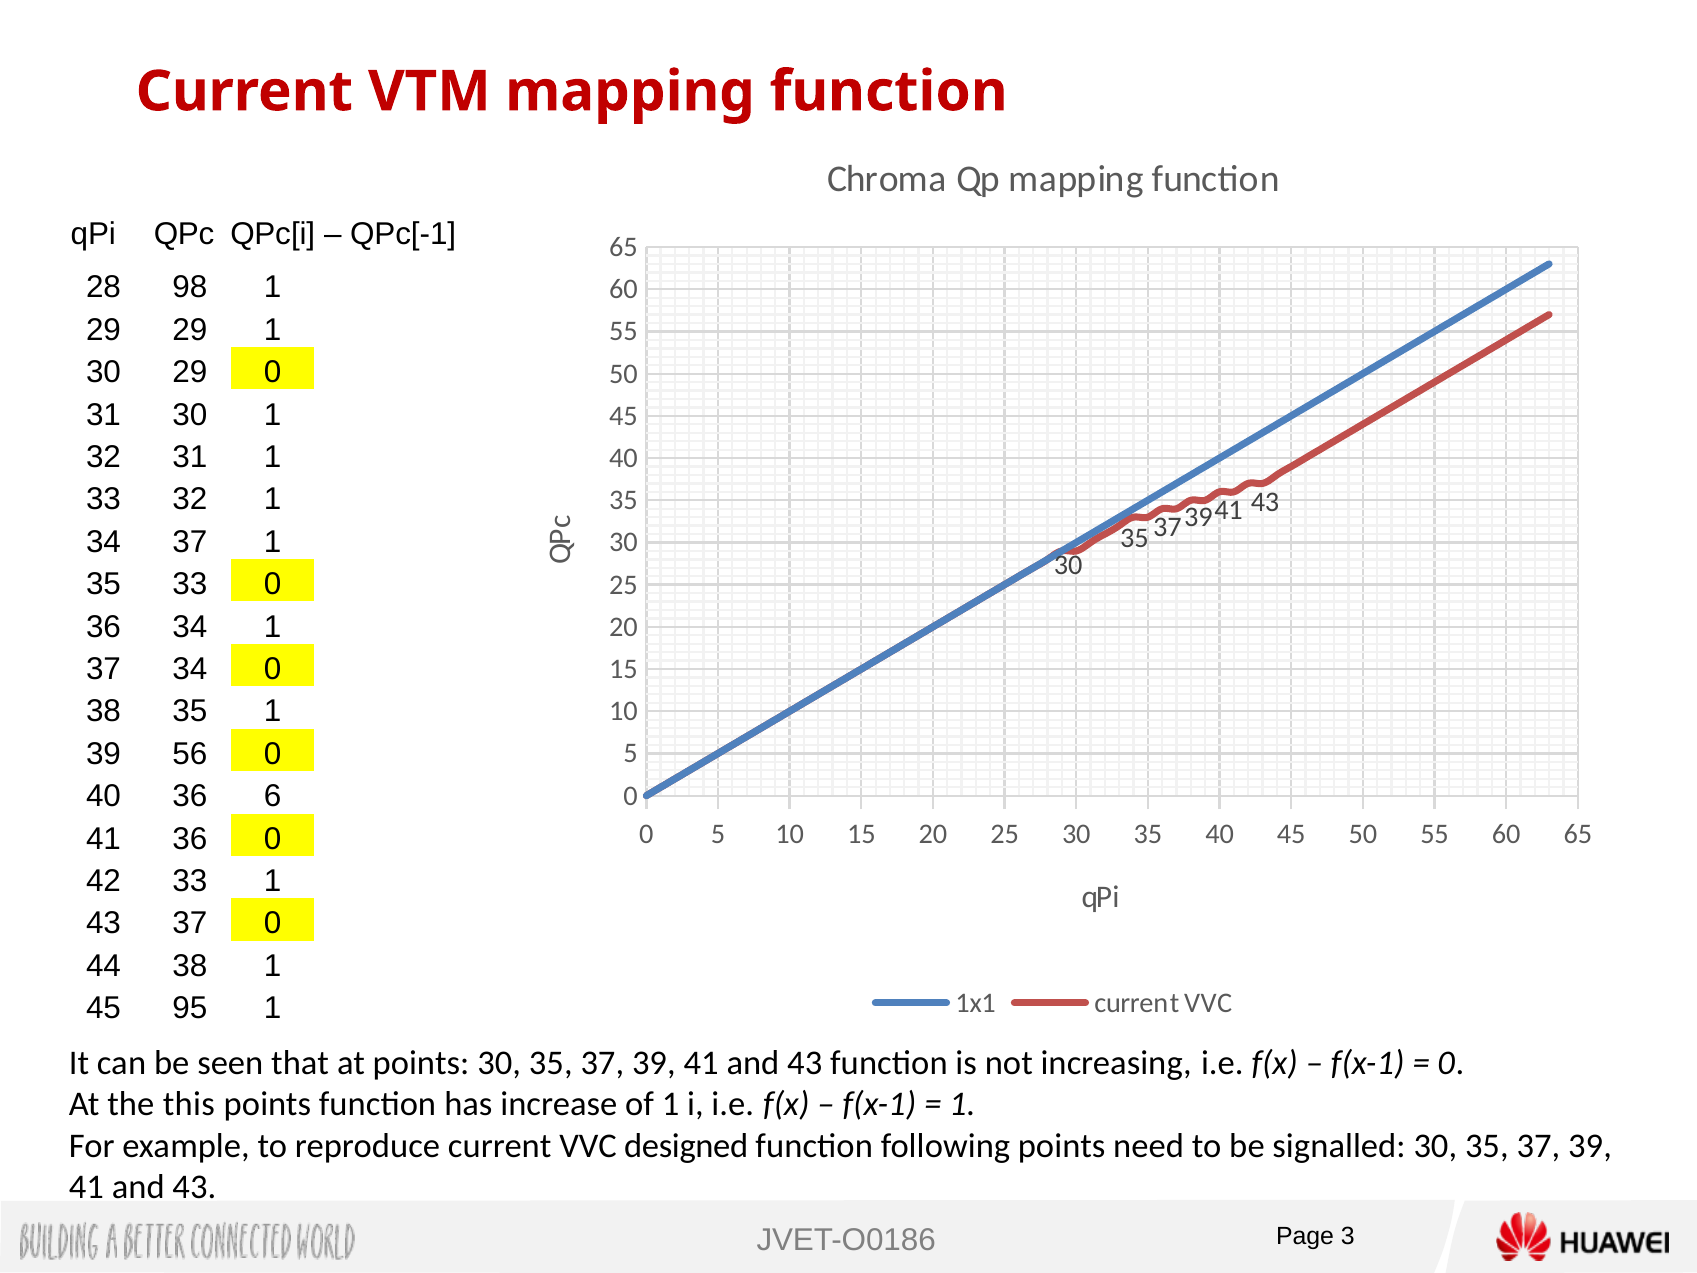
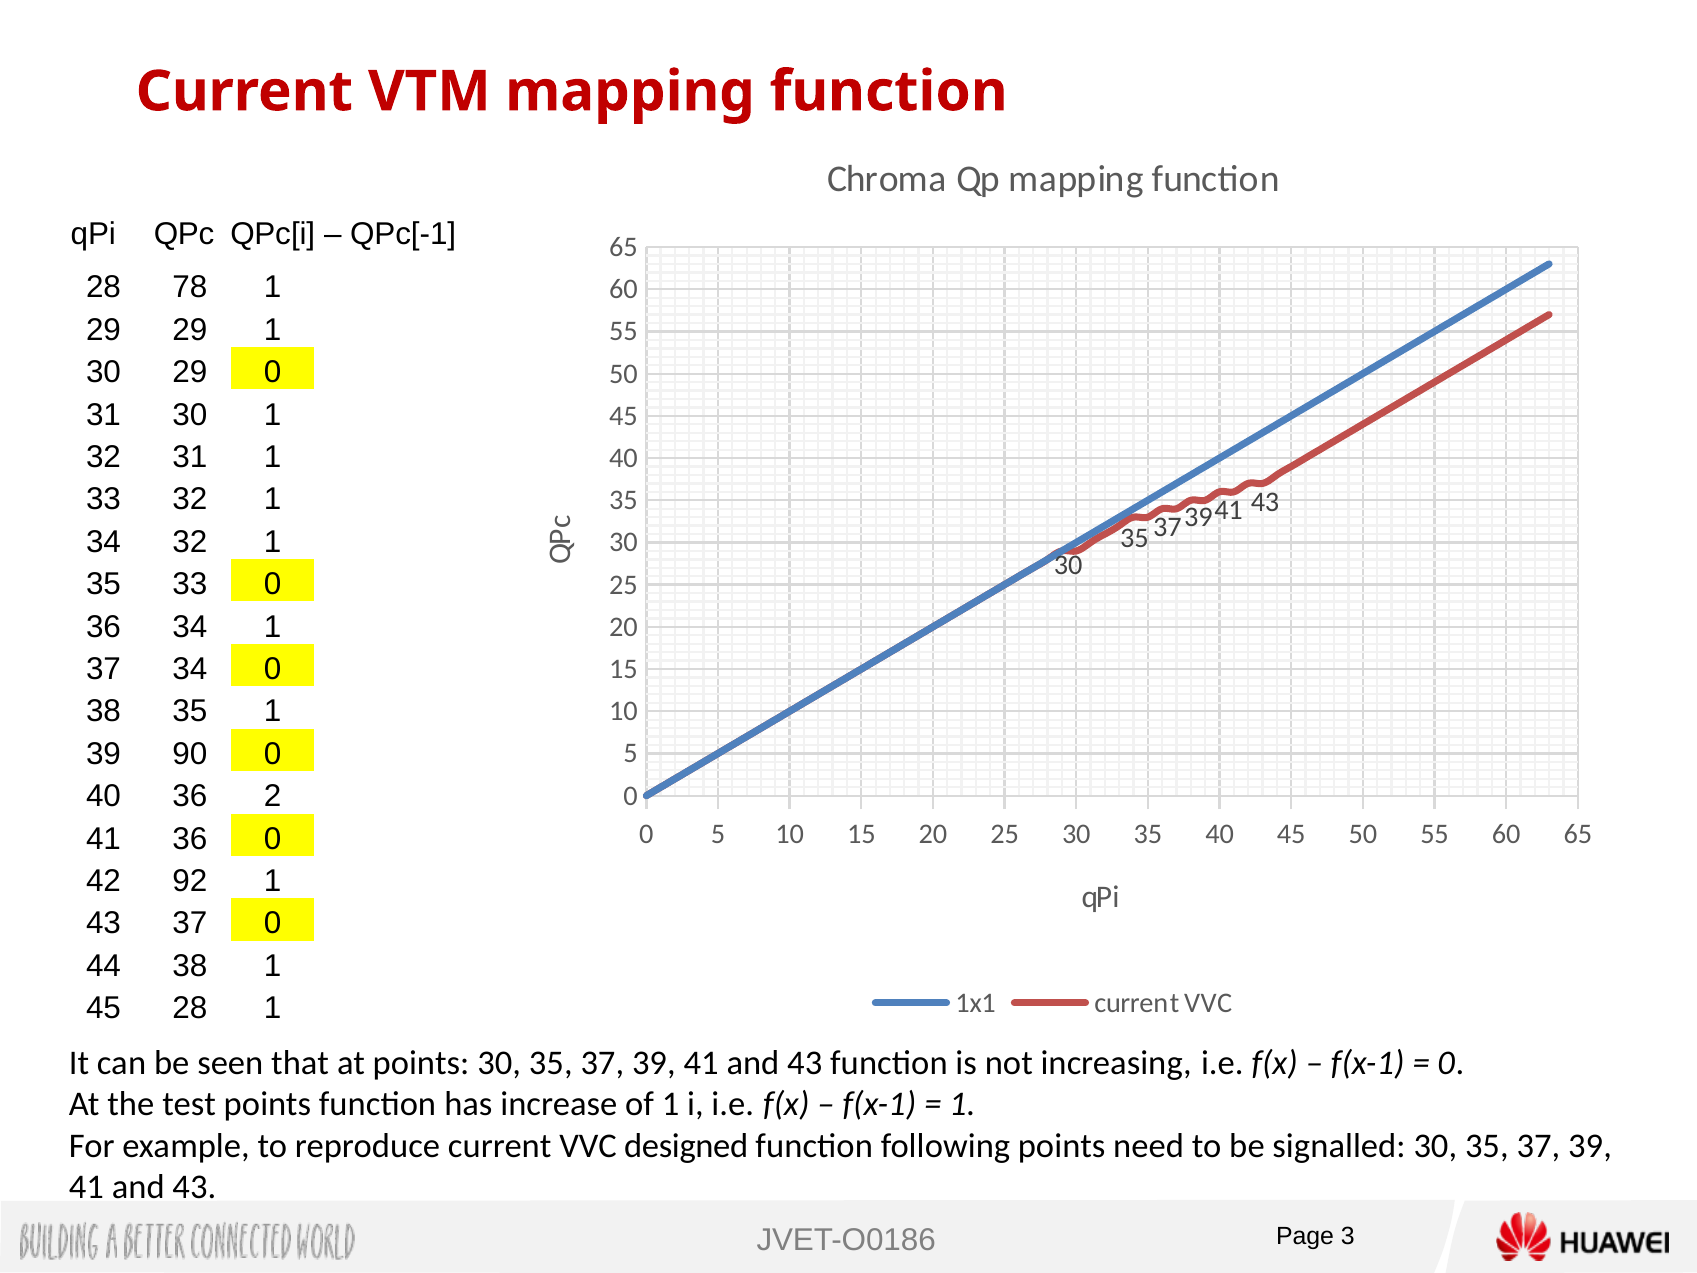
98: 98 -> 78
34 37: 37 -> 32
56: 56 -> 90
6: 6 -> 2
42 33: 33 -> 92
45 95: 95 -> 28
this: this -> test
